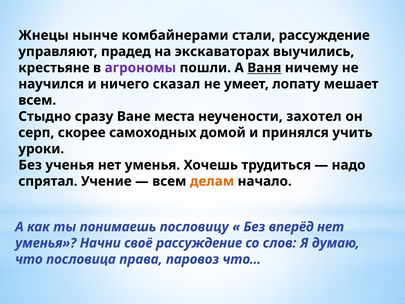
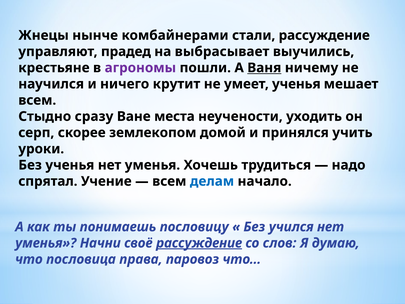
экскаваторах: экскаваторах -> выбрасывает
сказал: сказал -> крутит
умеет лопату: лопату -> ученья
захотел: захотел -> уходить
самоходных: самоходных -> землекопом
делам colour: orange -> blue
вперёд: вперёд -> учился
рассуждение at (199, 243) underline: none -> present
